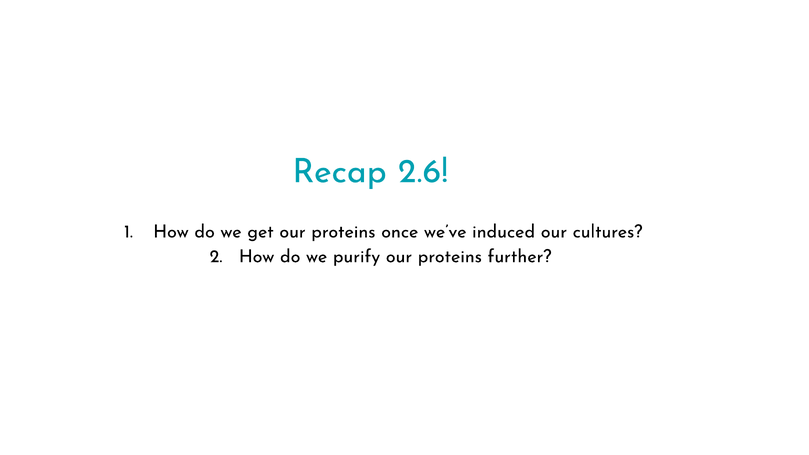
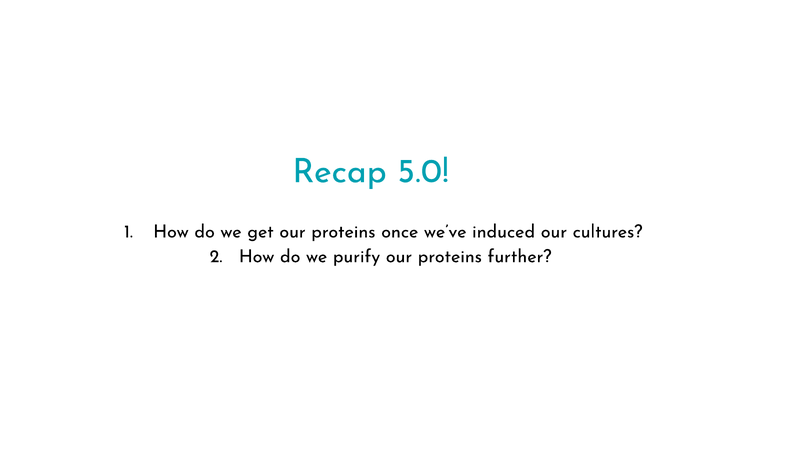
2.6: 2.6 -> 5.0
